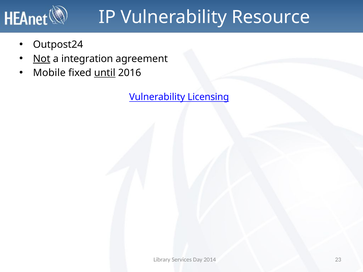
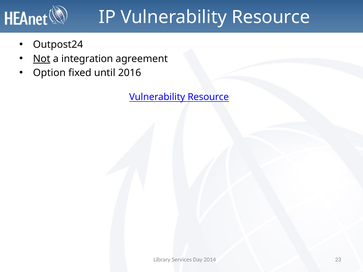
Mobile: Mobile -> Option
until underline: present -> none
Licensing at (208, 97): Licensing -> Resource
